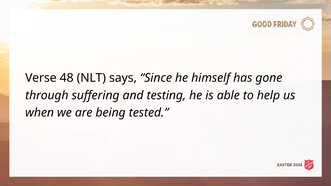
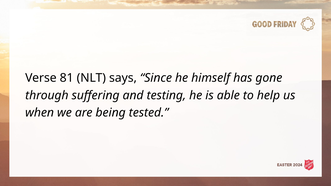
48: 48 -> 81
